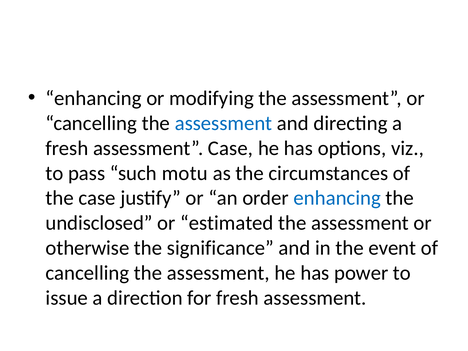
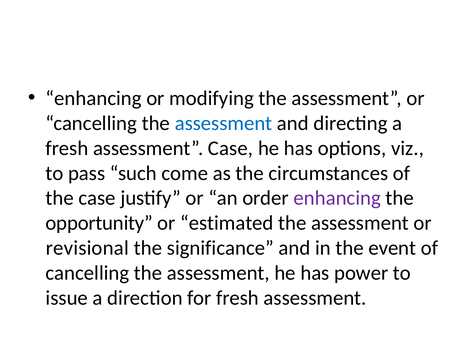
motu: motu -> come
enhancing at (337, 198) colour: blue -> purple
undisclosed: undisclosed -> opportunity
otherwise: otherwise -> revisional
